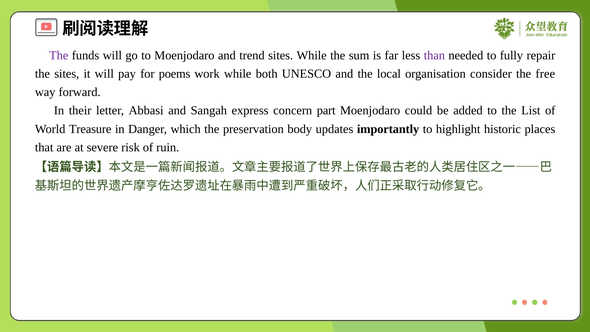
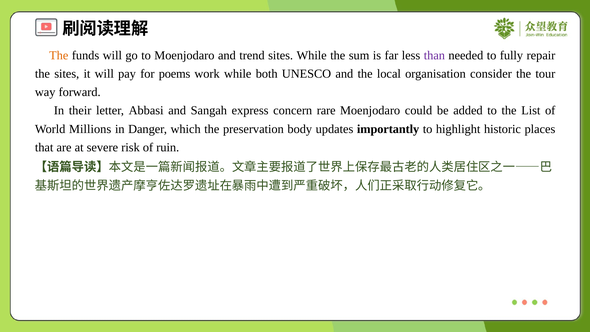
The at (59, 55) colour: purple -> orange
free: free -> tour
part: part -> rare
Treasure: Treasure -> Millions
